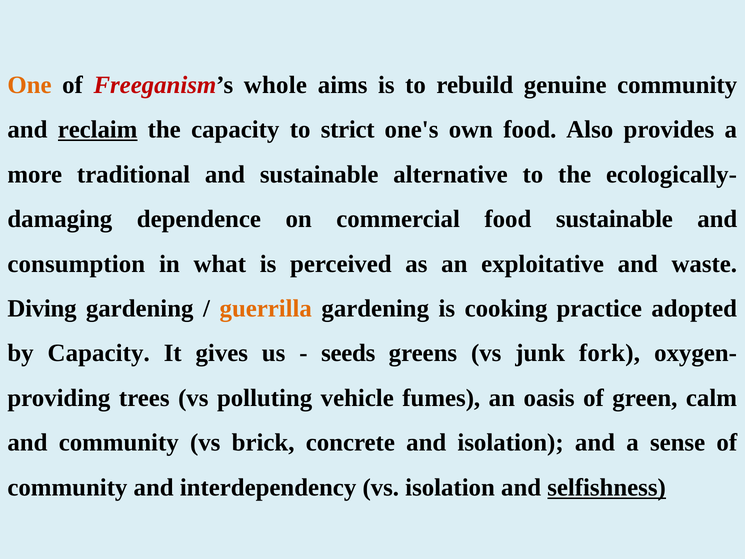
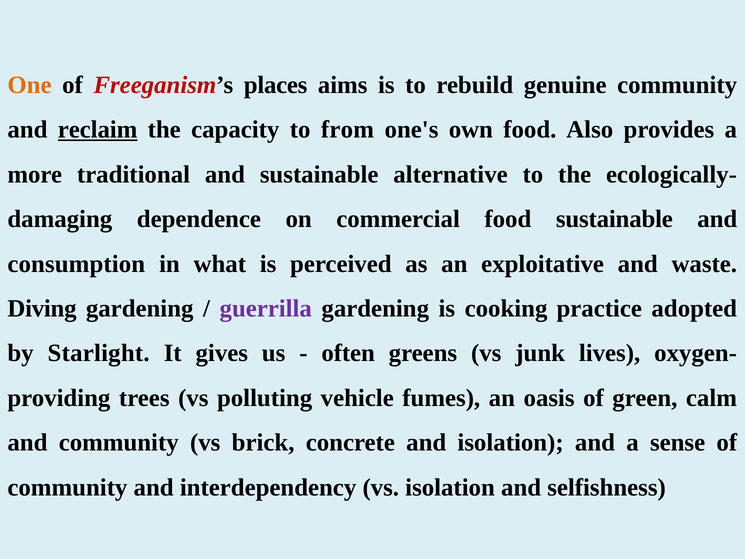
whole: whole -> places
strict: strict -> from
guerrilla colour: orange -> purple
by Capacity: Capacity -> Starlight
seeds: seeds -> often
fork: fork -> lives
selfishness underline: present -> none
